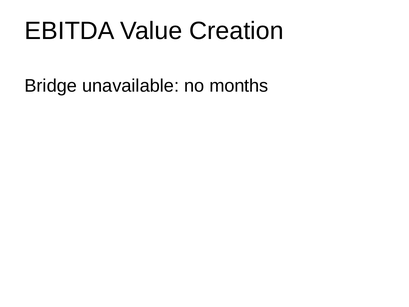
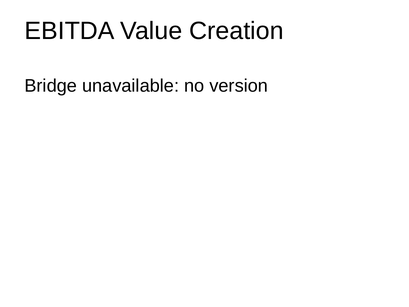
months: months -> version
